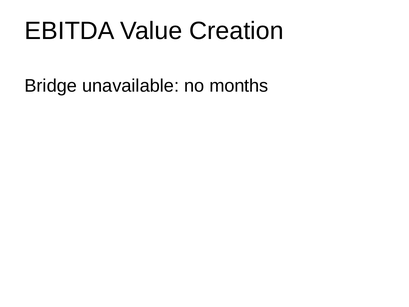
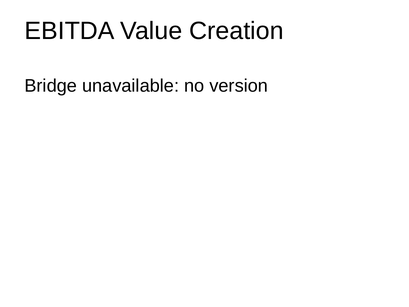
months: months -> version
